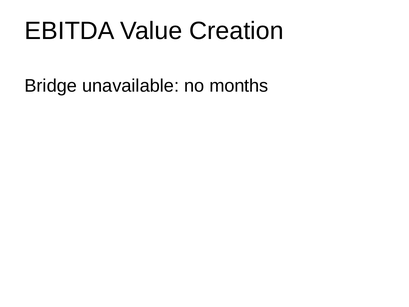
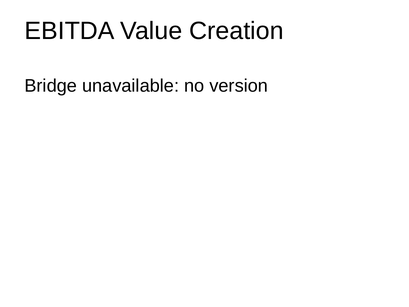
months: months -> version
